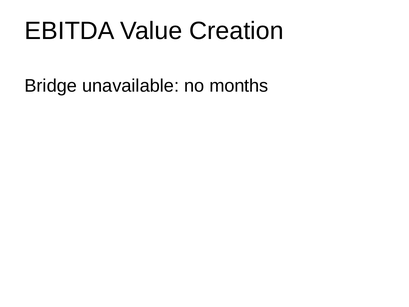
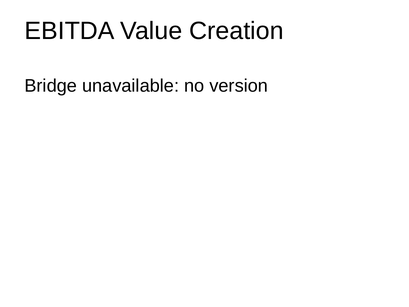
months: months -> version
